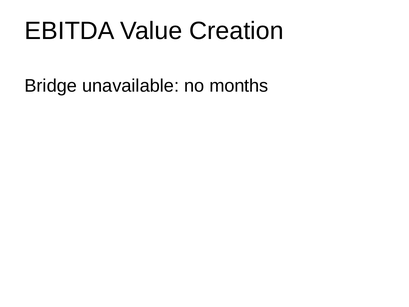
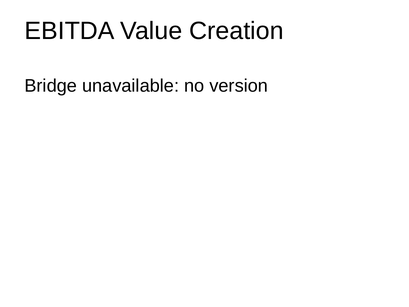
months: months -> version
